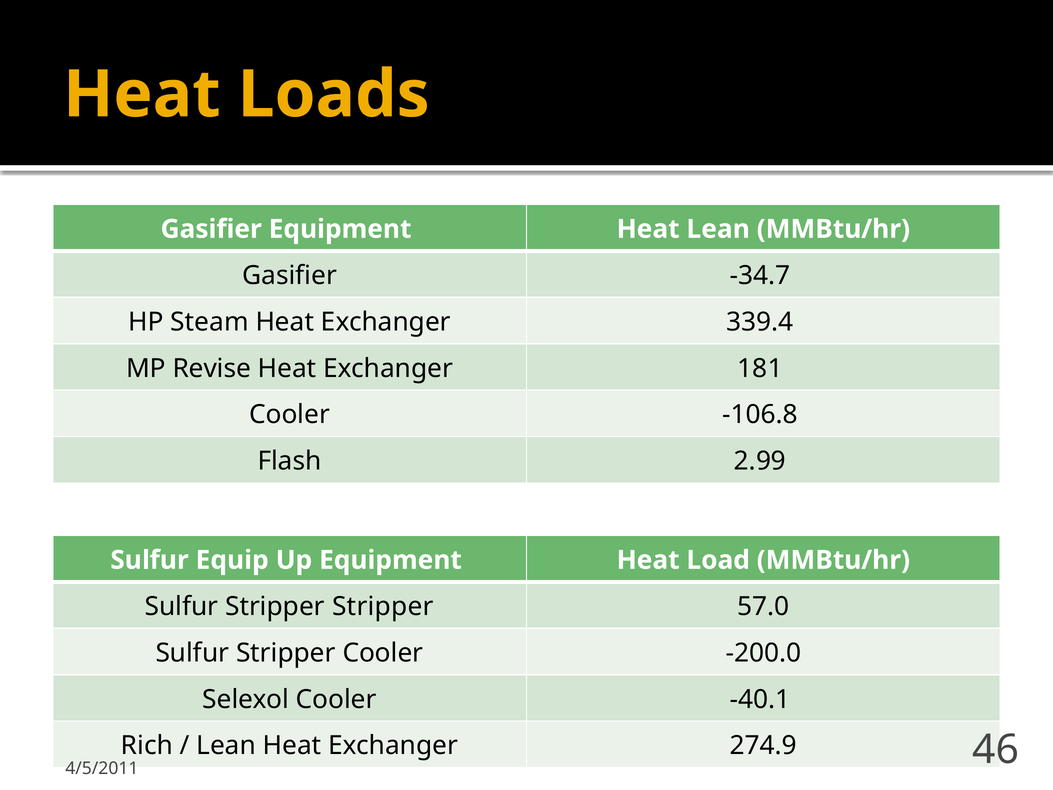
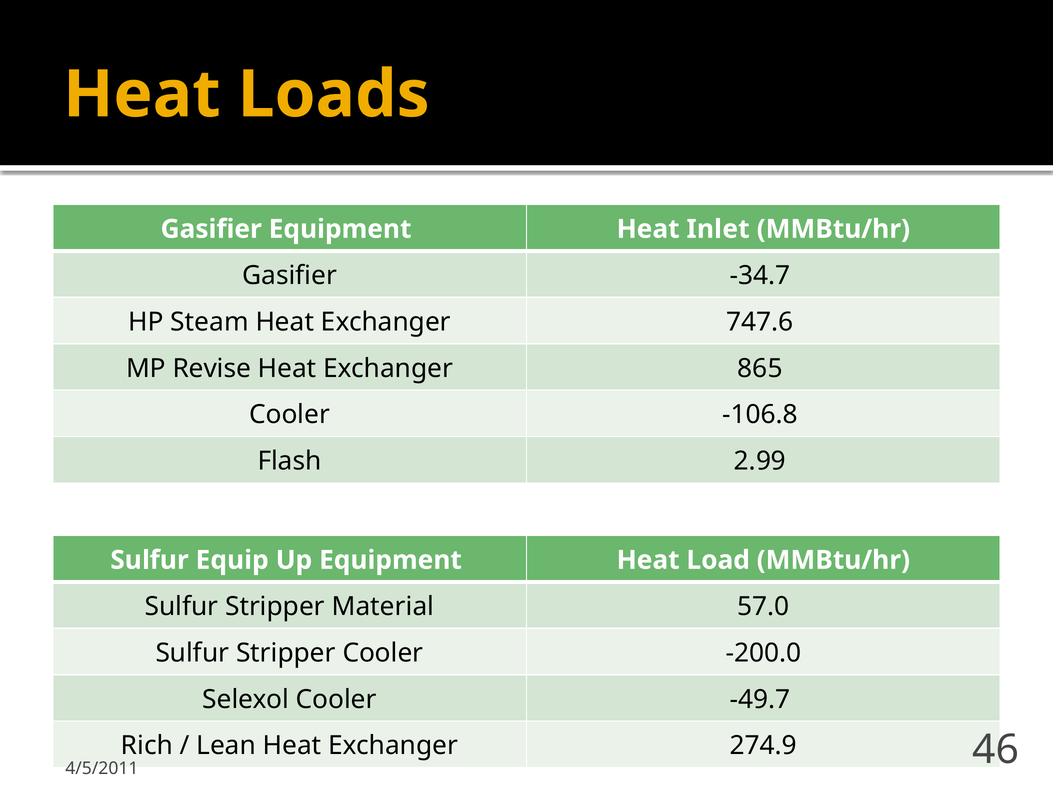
Heat Lean: Lean -> Inlet
339.4: 339.4 -> 747.6
181: 181 -> 865
Stripper Stripper: Stripper -> Material
-40.1: -40.1 -> -49.7
